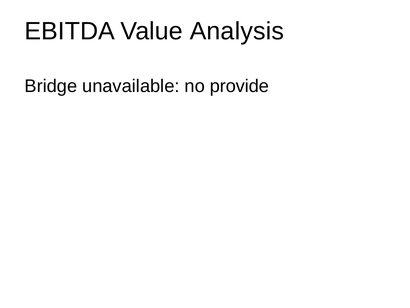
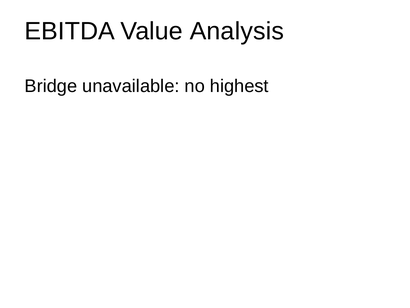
provide: provide -> highest
